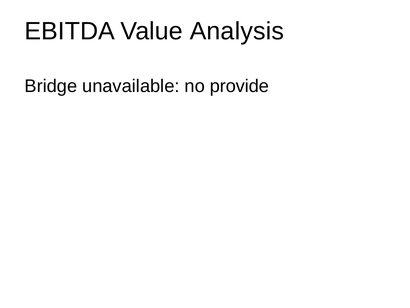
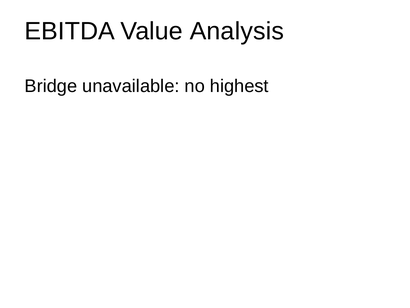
provide: provide -> highest
